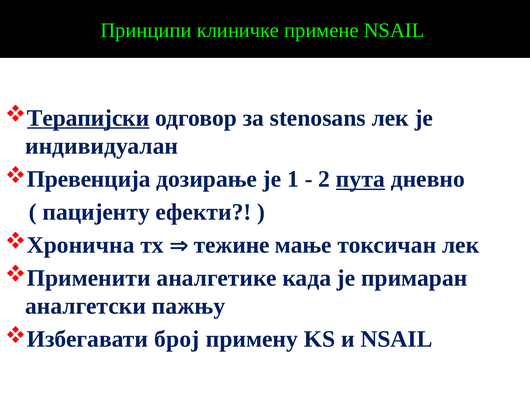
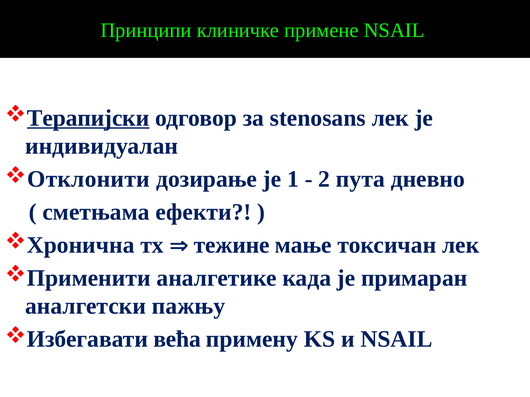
Превенција: Превенција -> Отклонити
пута underline: present -> none
пацијенту: пацијенту -> сметњама
број: број -> већа
